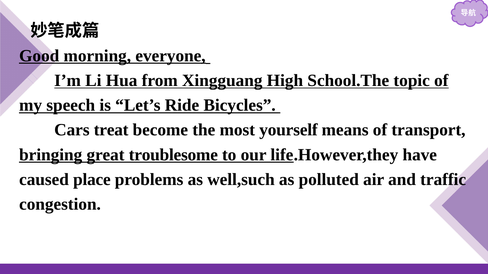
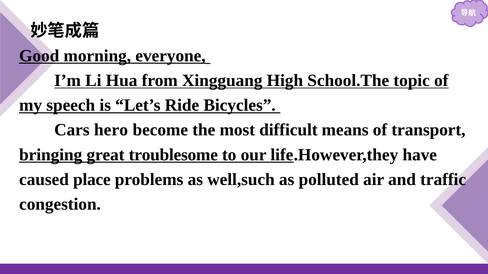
treat: treat -> hero
yourself: yourself -> difficult
